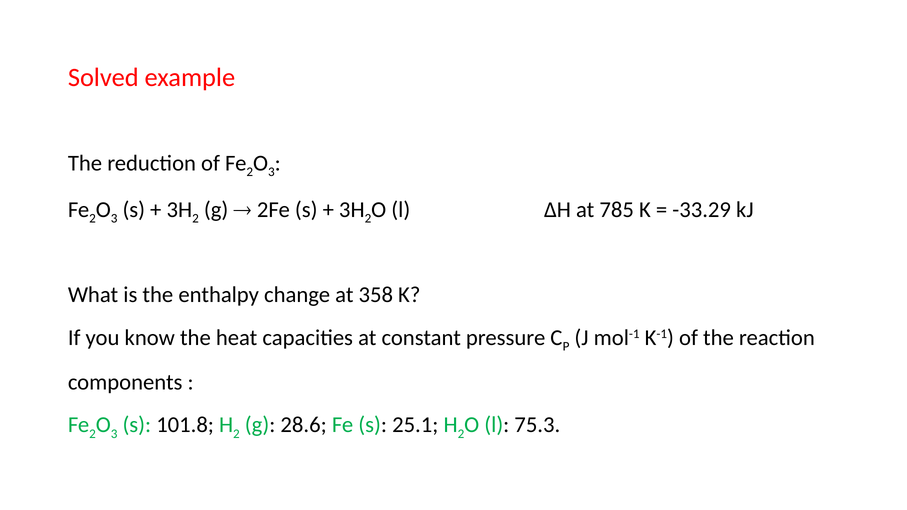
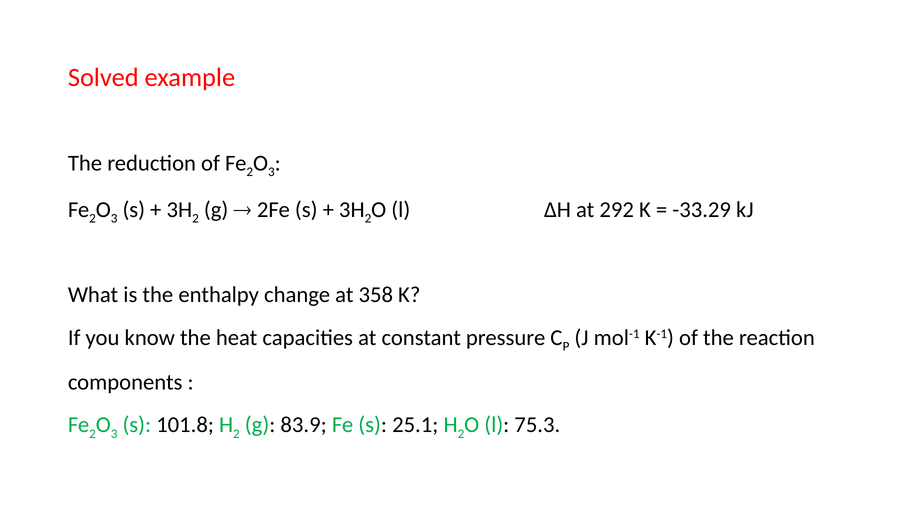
785: 785 -> 292
28.6: 28.6 -> 83.9
